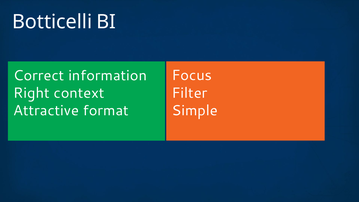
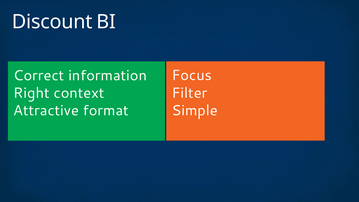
Botticelli: Botticelli -> Discount
